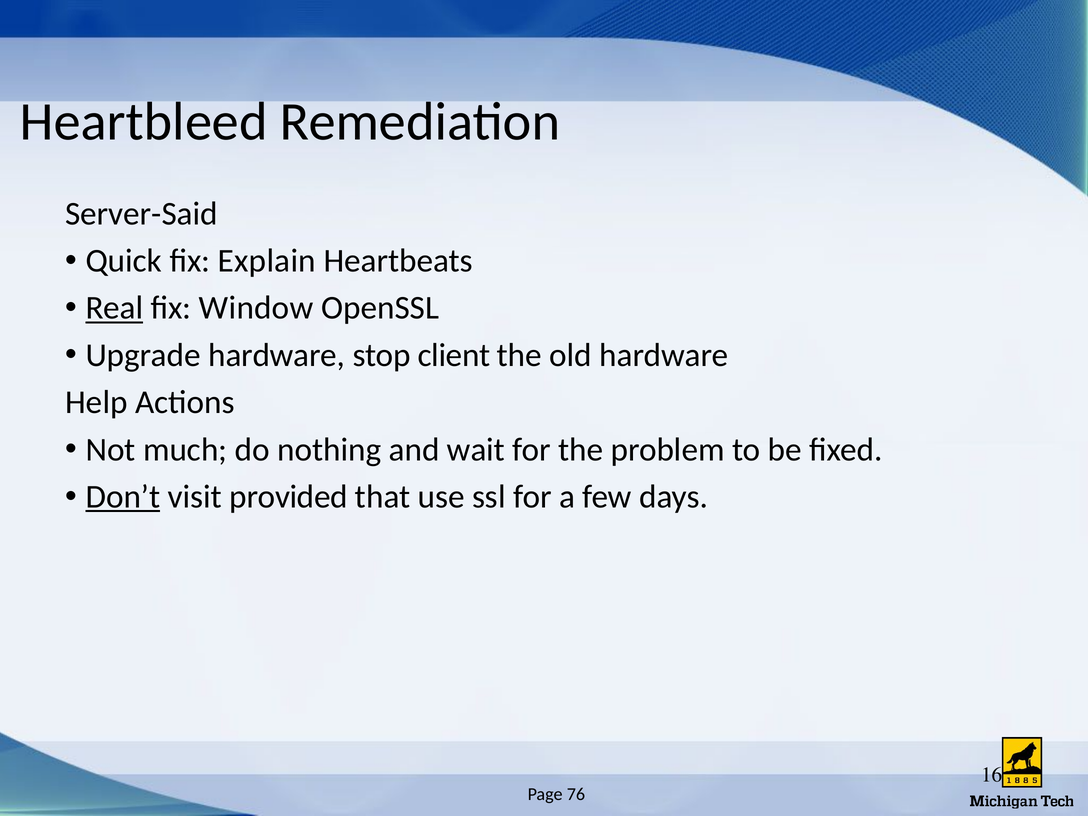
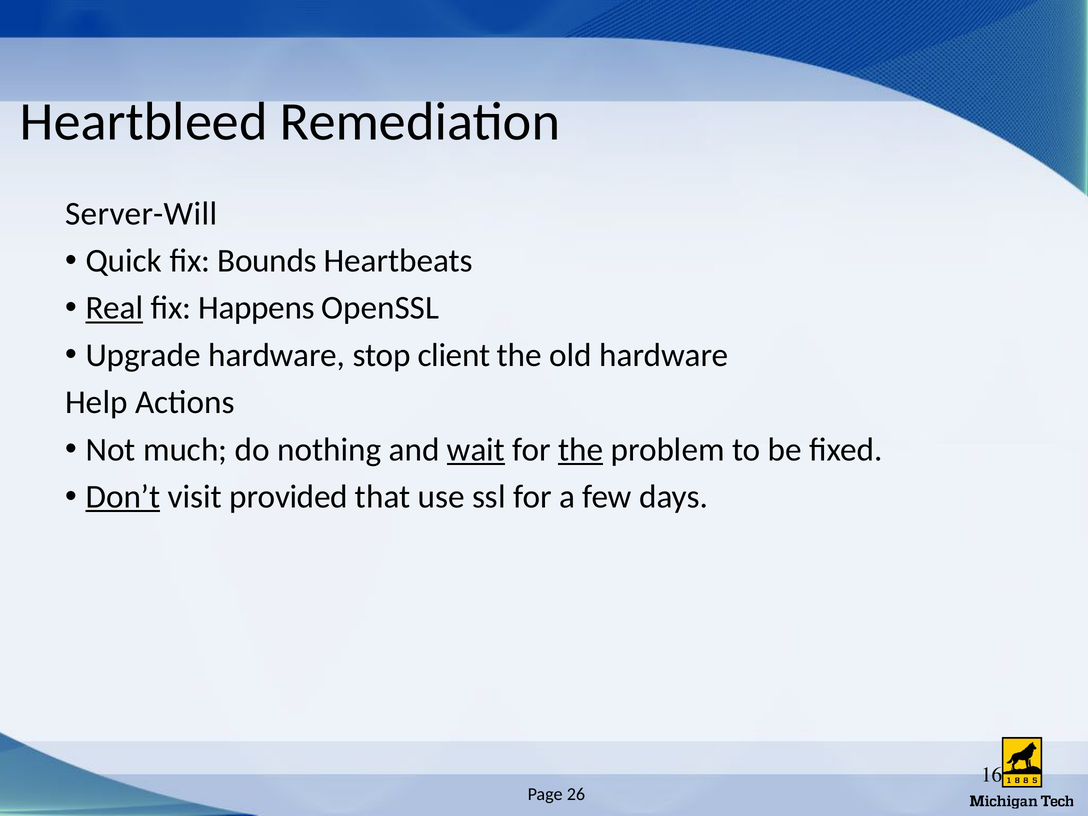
Server-Said: Server-Said -> Server-Will
Explain: Explain -> Bounds
Window: Window -> Happens
wait underline: none -> present
the at (581, 450) underline: none -> present
76: 76 -> 26
